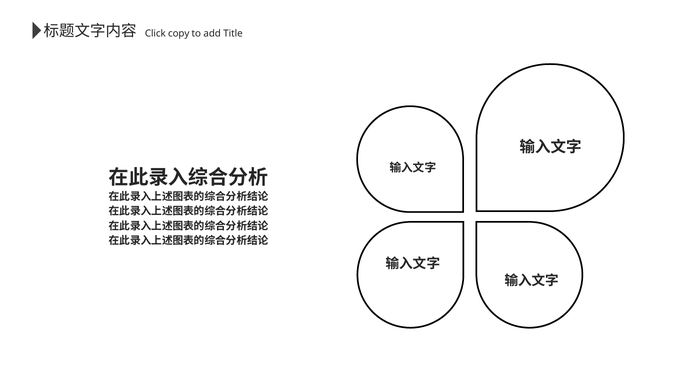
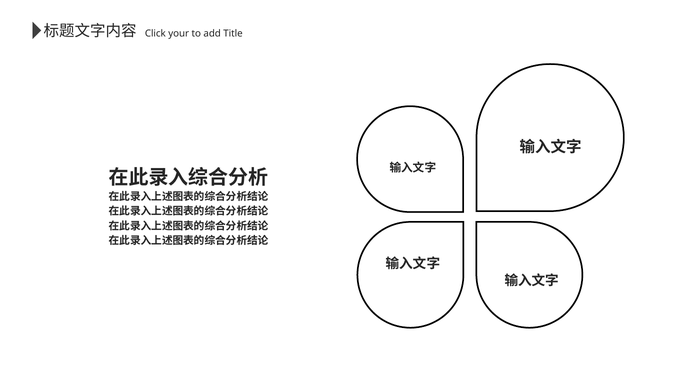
copy: copy -> your
